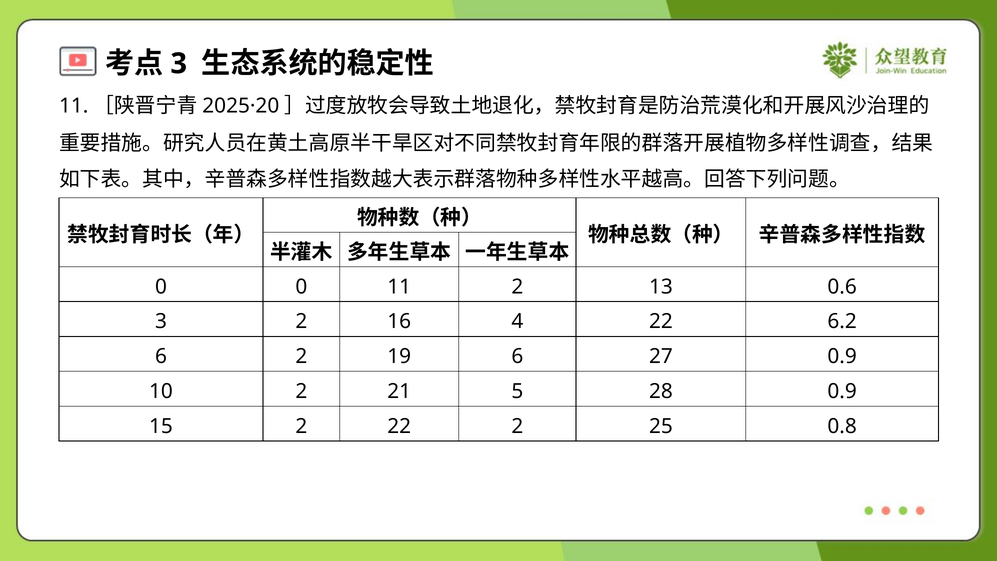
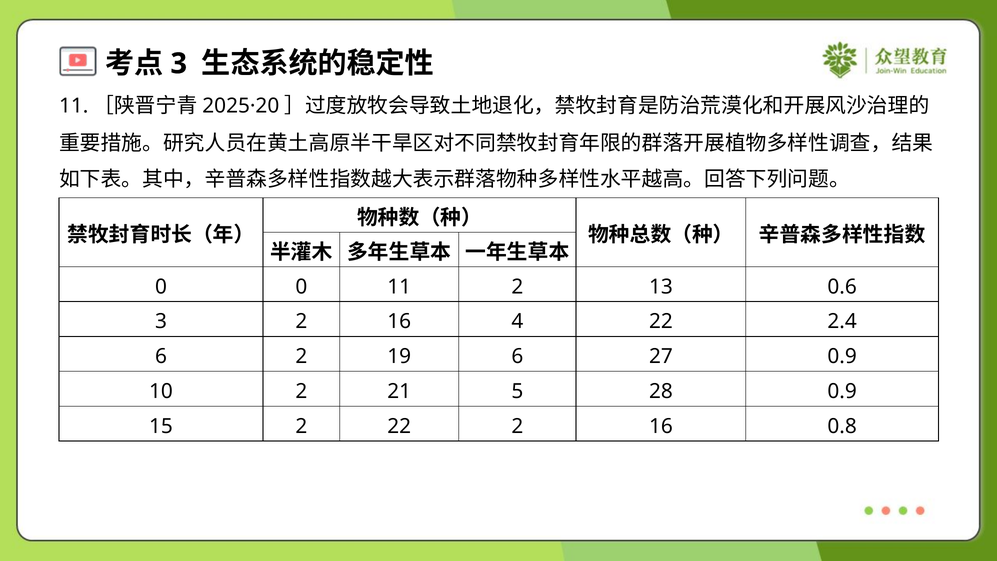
6.2: 6.2 -> 2.4
22 2 25: 25 -> 16
